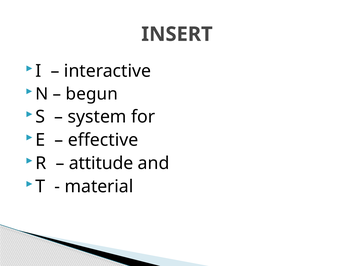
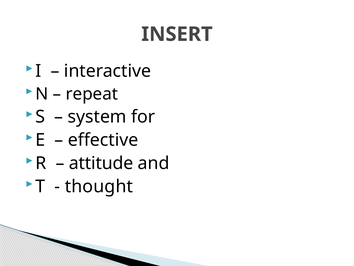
begun: begun -> repeat
material: material -> thought
